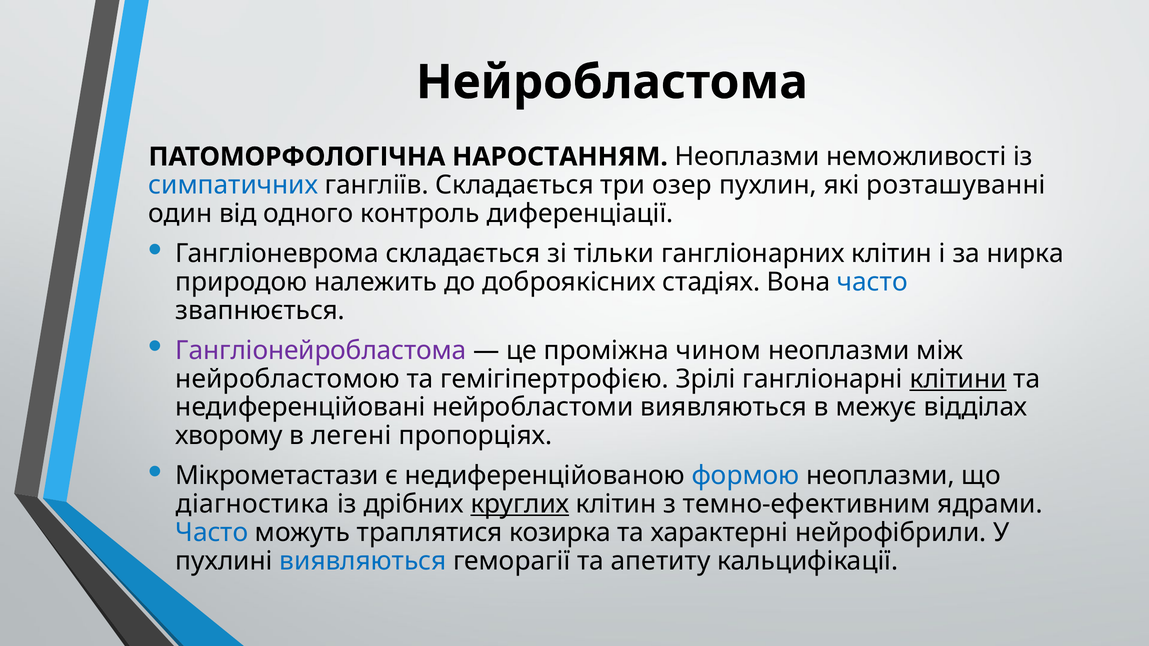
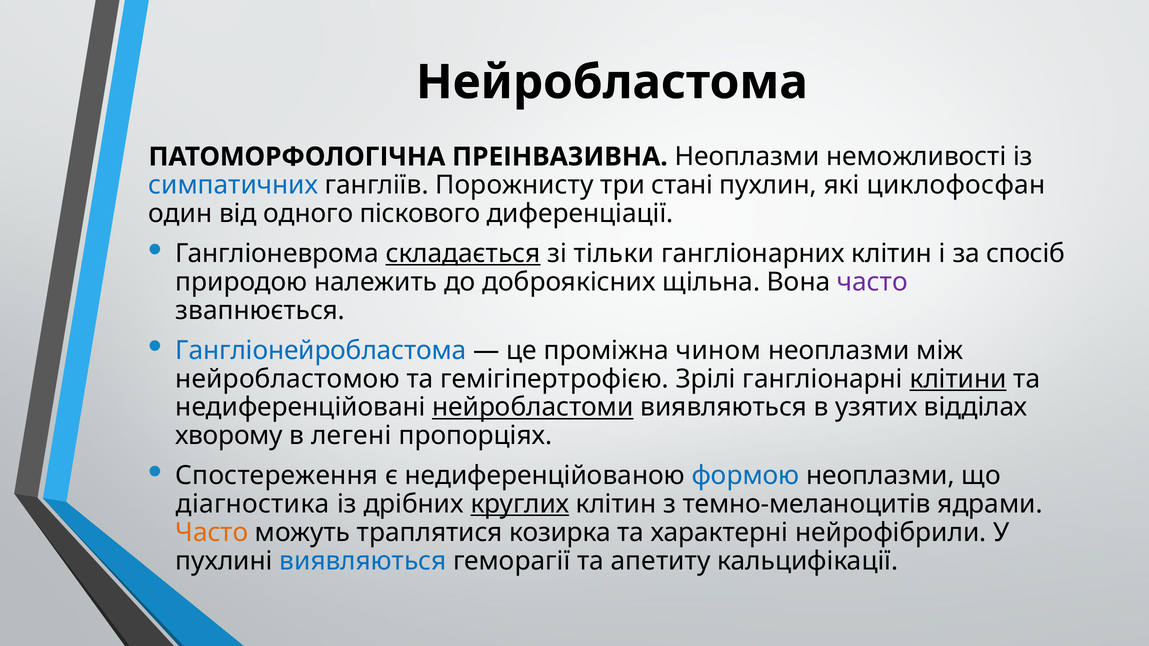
НАРОСТАННЯМ: НАРОСТАННЯМ -> ПРЕІНВАЗИВНА
гангліїв Складається: Складається -> Порожнисту
озер: озер -> стані
розташуванні: розташуванні -> циклофосфан
контроль: контроль -> піскового
складається at (463, 254) underline: none -> present
нирка: нирка -> спосіб
стадіях: стадіях -> щільна
часто at (872, 282) colour: blue -> purple
Гангліонейробластома colour: purple -> blue
нейробластоми underline: none -> present
межує: межує -> узятих
Мікрометастази: Мікрометастази -> Спостереження
темно-ефективним: темно-ефективним -> темно-меланоцитів
Часто at (212, 533) colour: blue -> orange
